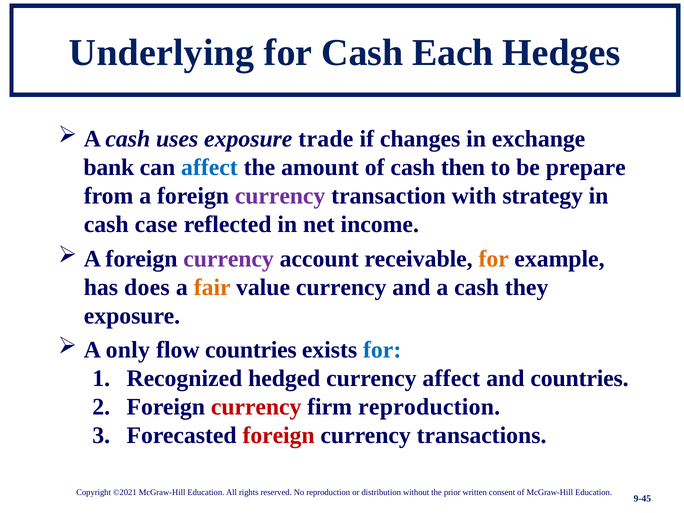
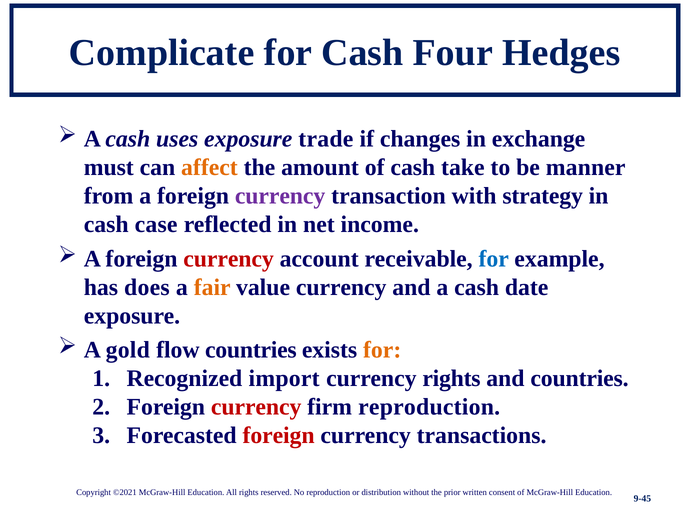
Underlying: Underlying -> Complicate
Each: Each -> Four
bank: bank -> must
affect at (209, 168) colour: blue -> orange
then: then -> take
prepare: prepare -> manner
currency at (229, 259) colour: purple -> red
for at (494, 259) colour: orange -> blue
they: they -> date
only: only -> gold
for at (382, 350) colour: blue -> orange
hedged: hedged -> import
currency affect: affect -> rights
